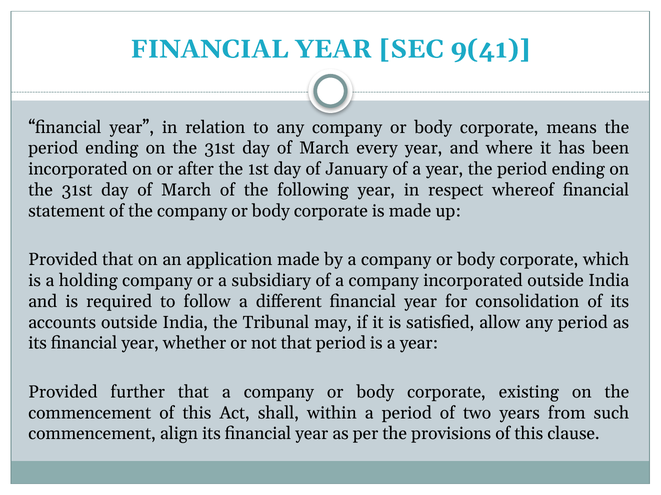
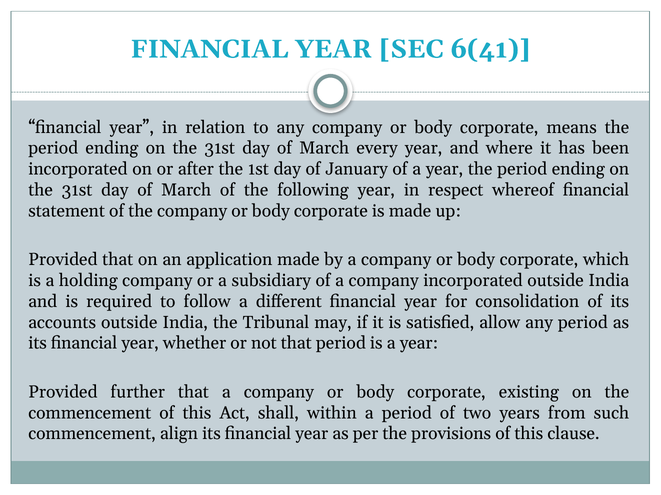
9(41: 9(41 -> 6(41
